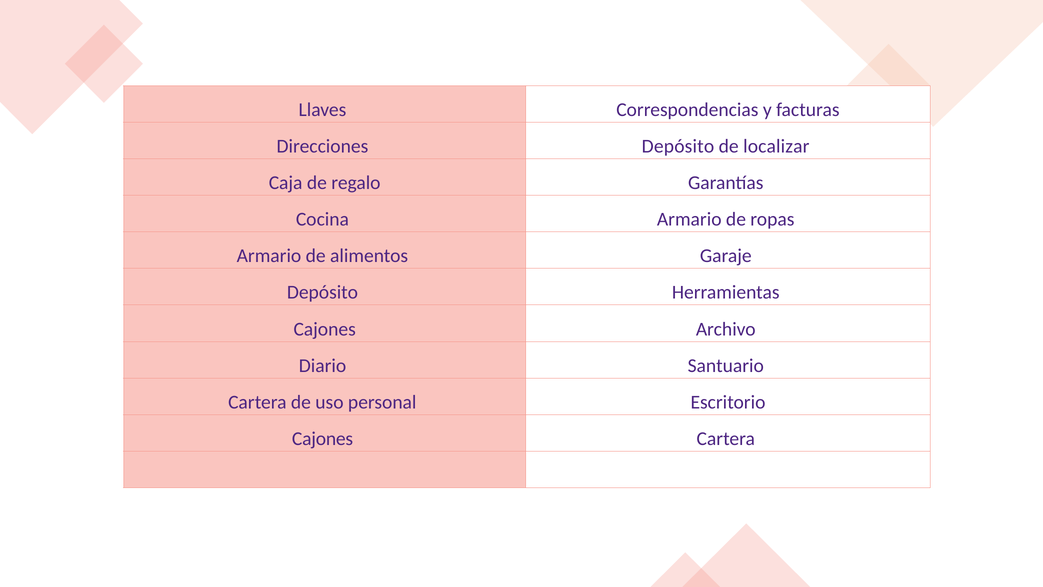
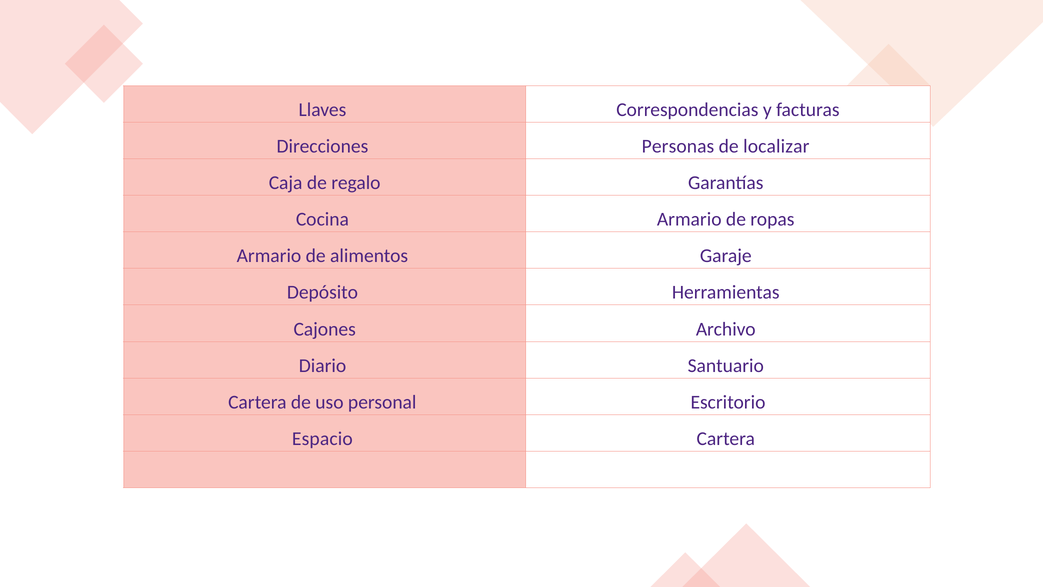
Direcciones Depósito: Depósito -> Personas
Cajones at (323, 439): Cajones -> Espacio
